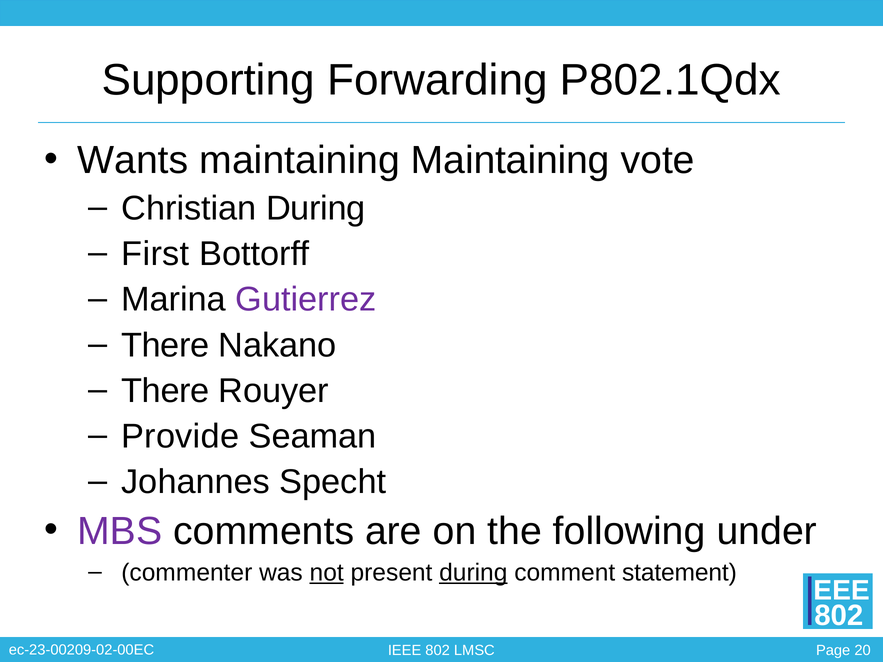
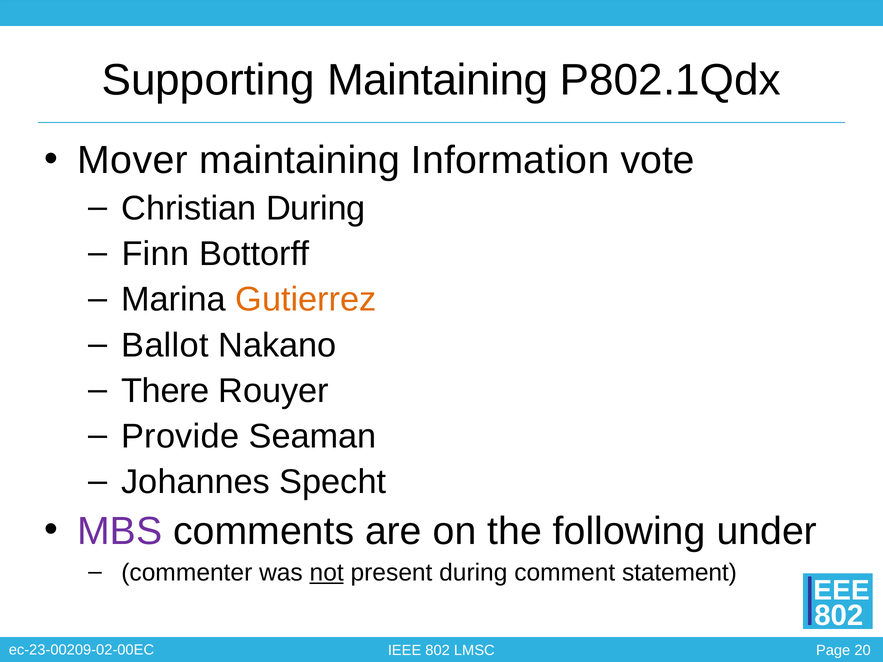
Supporting Forwarding: Forwarding -> Maintaining
Wants: Wants -> Mover
maintaining Maintaining: Maintaining -> Information
First: First -> Finn
Gutierrez colour: purple -> orange
There at (165, 345): There -> Ballot
during at (473, 573) underline: present -> none
